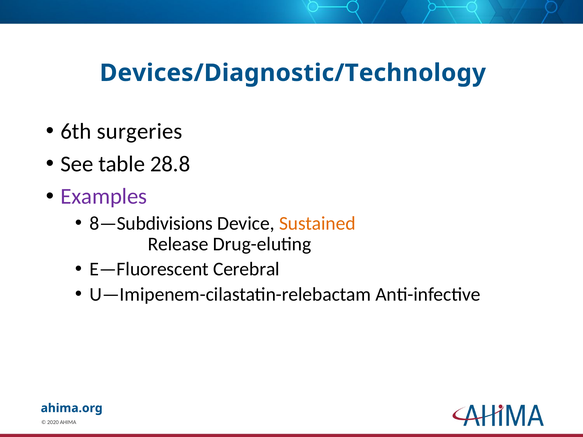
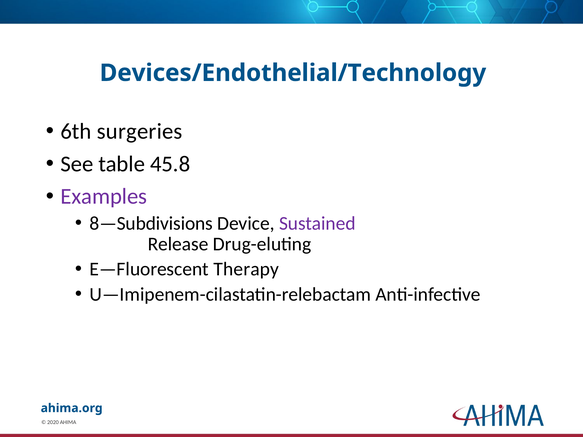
Devices/Diagnostic/Technology: Devices/Diagnostic/Technology -> Devices/Endothelial/Technology
28.8: 28.8 -> 45.8
Sustained colour: orange -> purple
Cerebral: Cerebral -> Therapy
